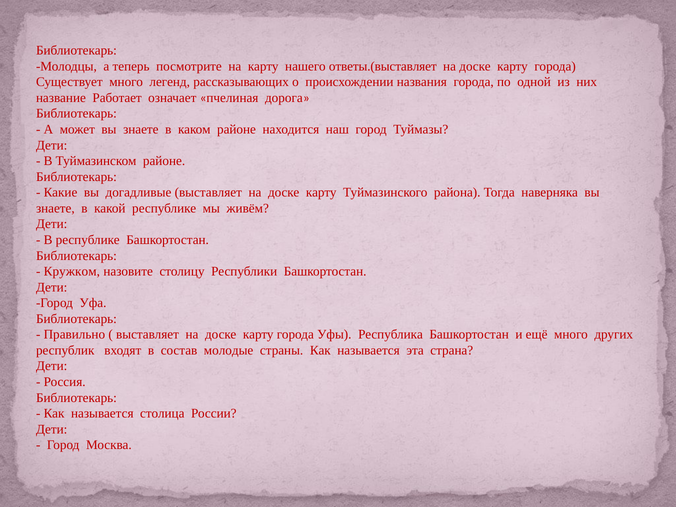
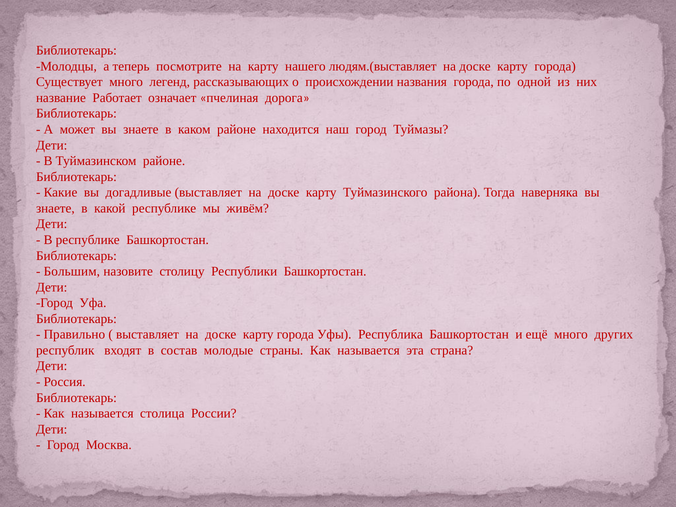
ответы.(выставляет: ответы.(выставляет -> людям.(выставляет
Кружком: Кружком -> Большим
